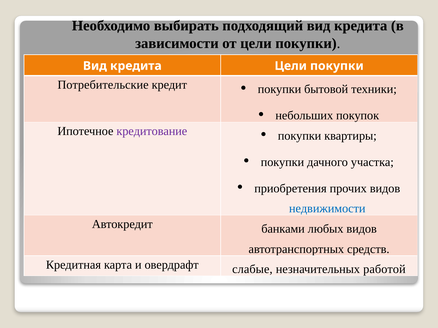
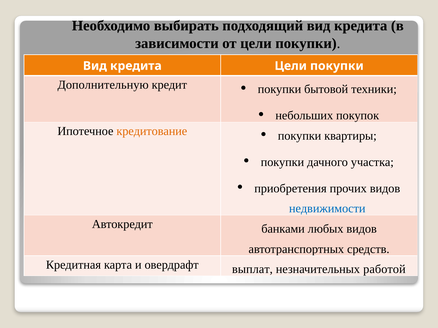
Потребительские: Потребительские -> Дополнительную
кредитование colour: purple -> orange
слабые: слабые -> выплат
